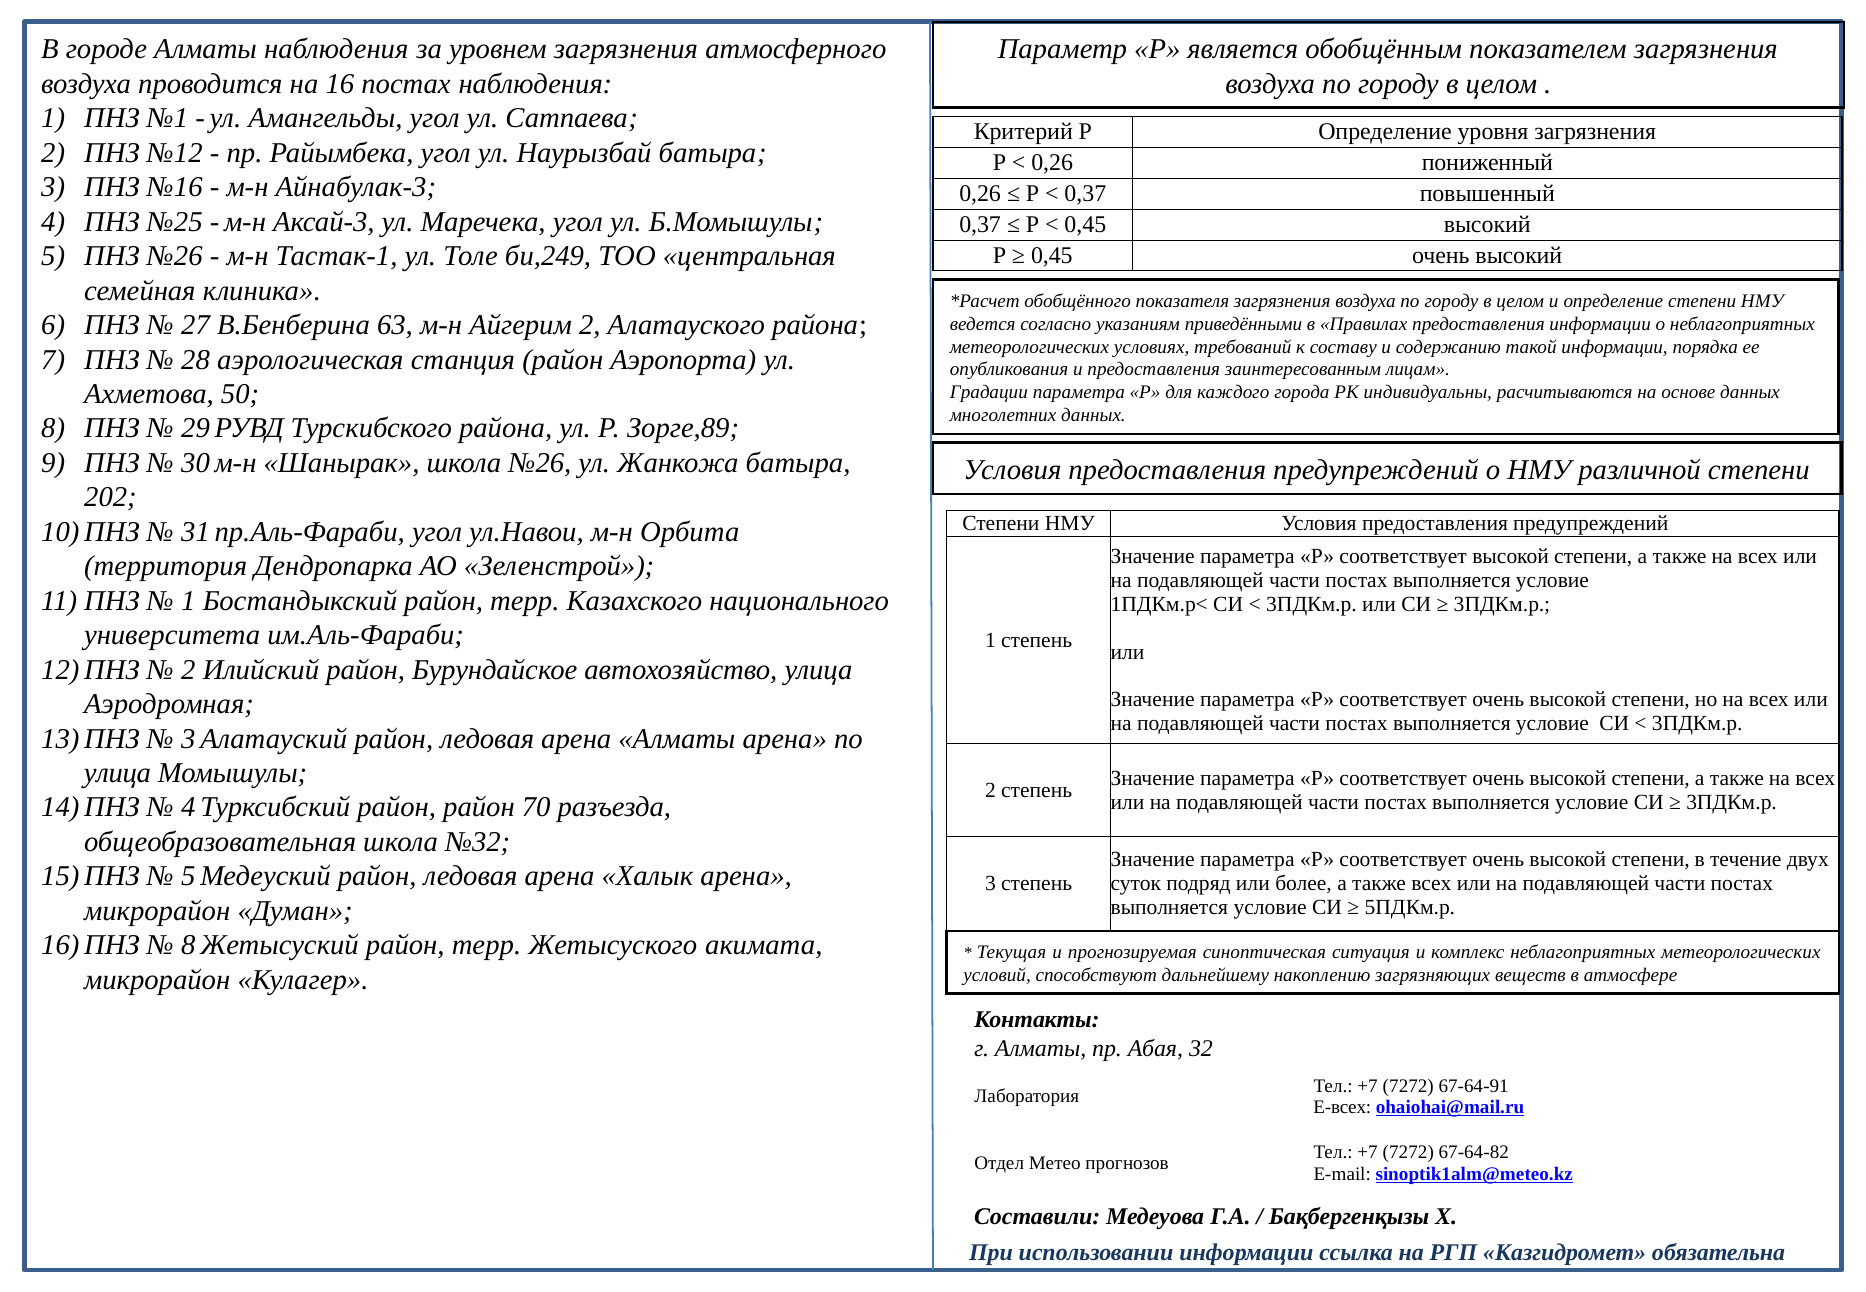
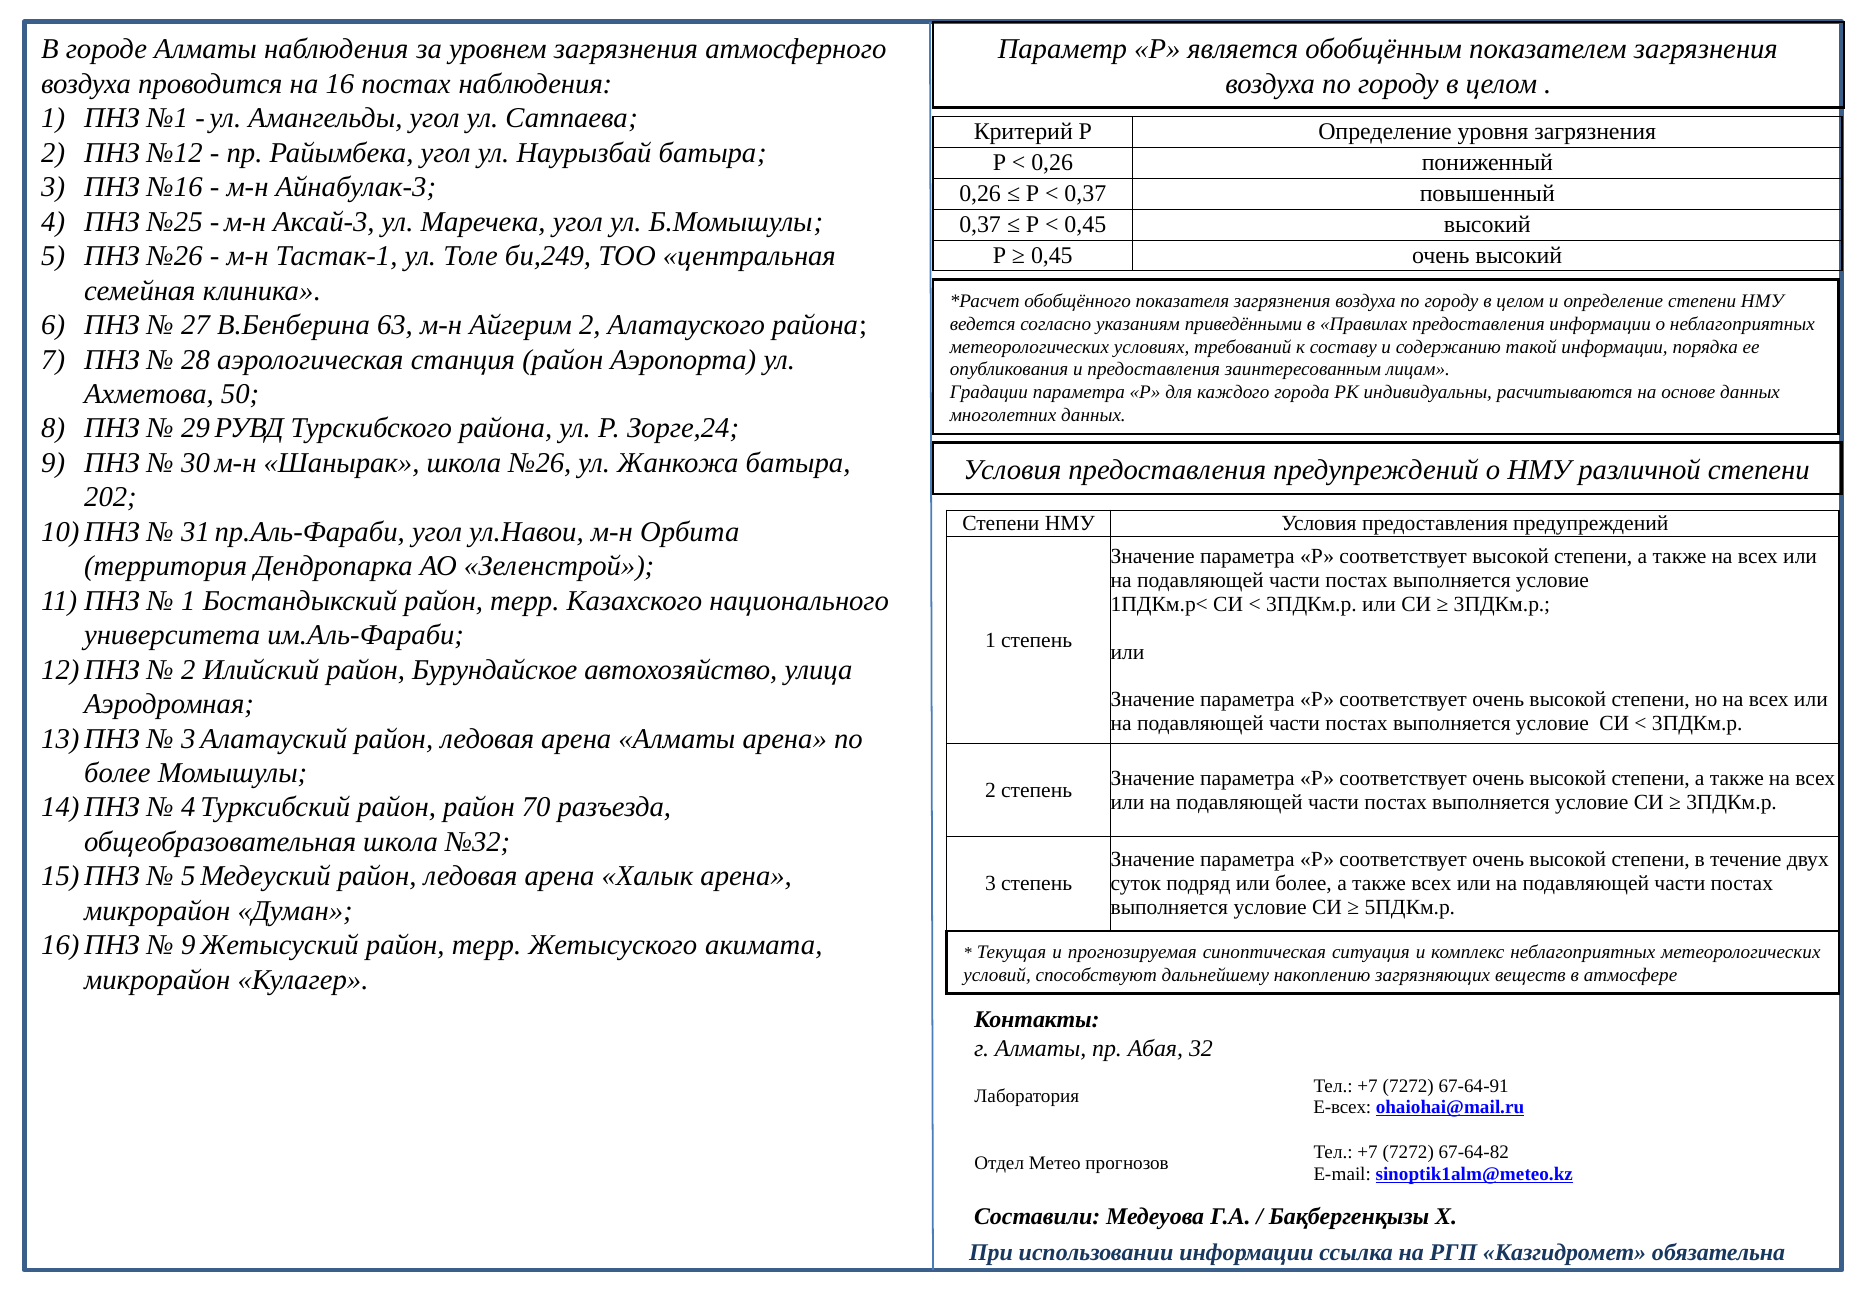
Зорге,89: Зорге,89 -> Зорге,24
улица at (118, 773): улица -> более
8 at (188, 945): 8 -> 9
